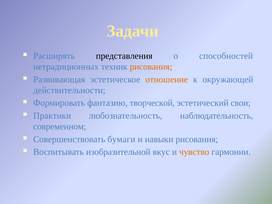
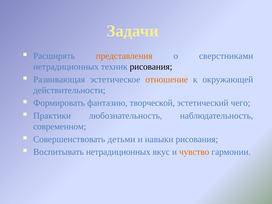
представления colour: black -> orange
способностей: способностей -> сверстниками
рисования at (151, 67) colour: orange -> black
свои: свои -> чего
бумаги: бумаги -> детьми
Воспитывать изобразительной: изобразительной -> нетрадиционных
